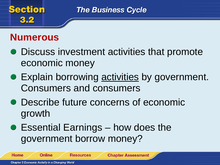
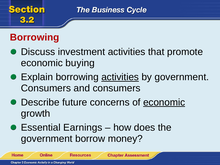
Numerous at (35, 37): Numerous -> Borrowing
economic money: money -> buying
economic at (164, 102) underline: none -> present
